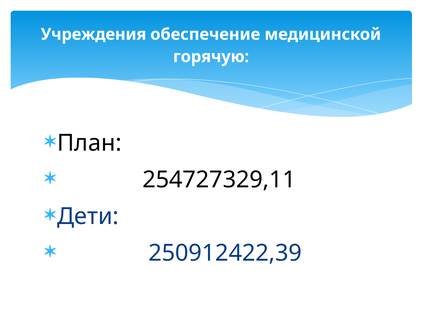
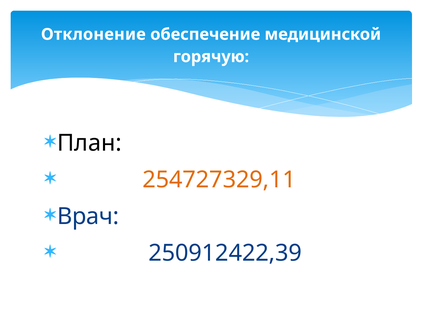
Учреждения: Учреждения -> Отклонение
254727329,11 colour: black -> orange
Дети: Дети -> Врач
